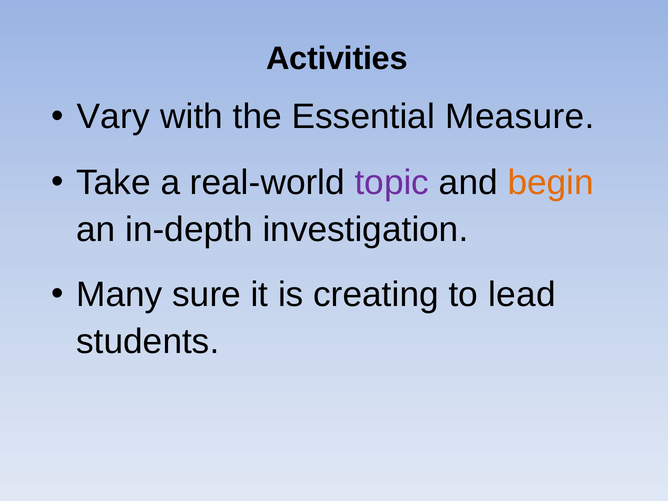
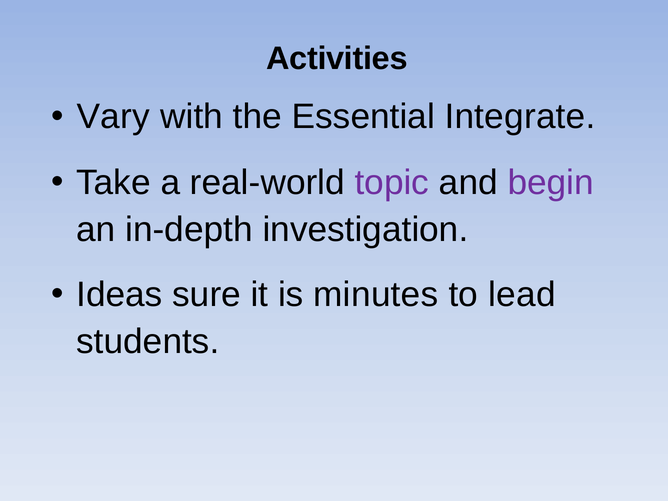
Measure: Measure -> Integrate
begin colour: orange -> purple
Many: Many -> Ideas
creating: creating -> minutes
